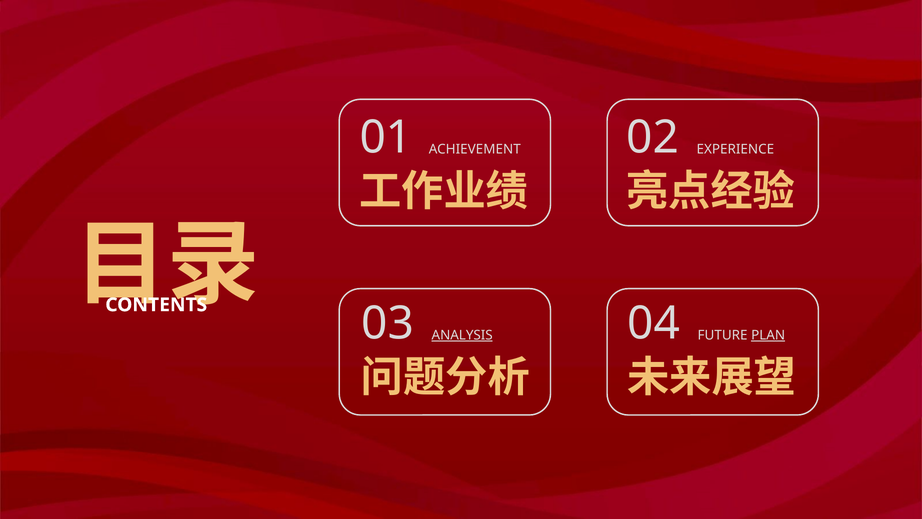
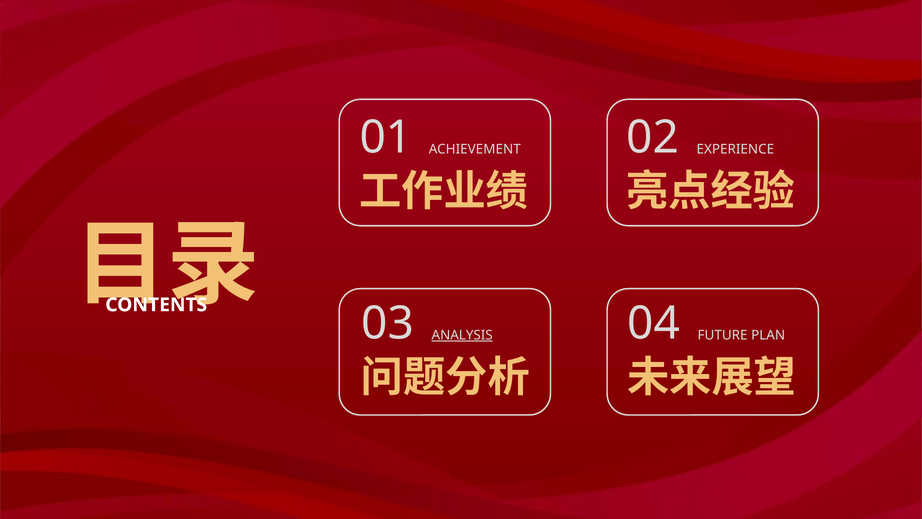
PLAN underline: present -> none
